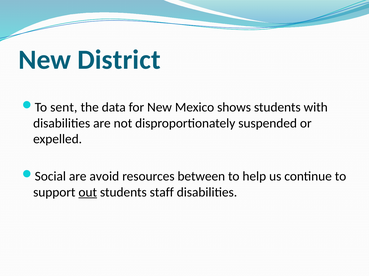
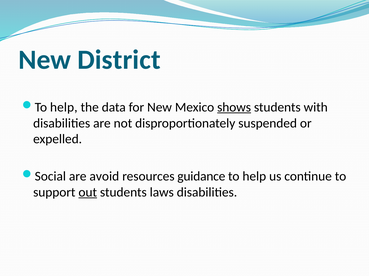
sent at (64, 107): sent -> help
shows underline: none -> present
between: between -> guidance
staff: staff -> laws
